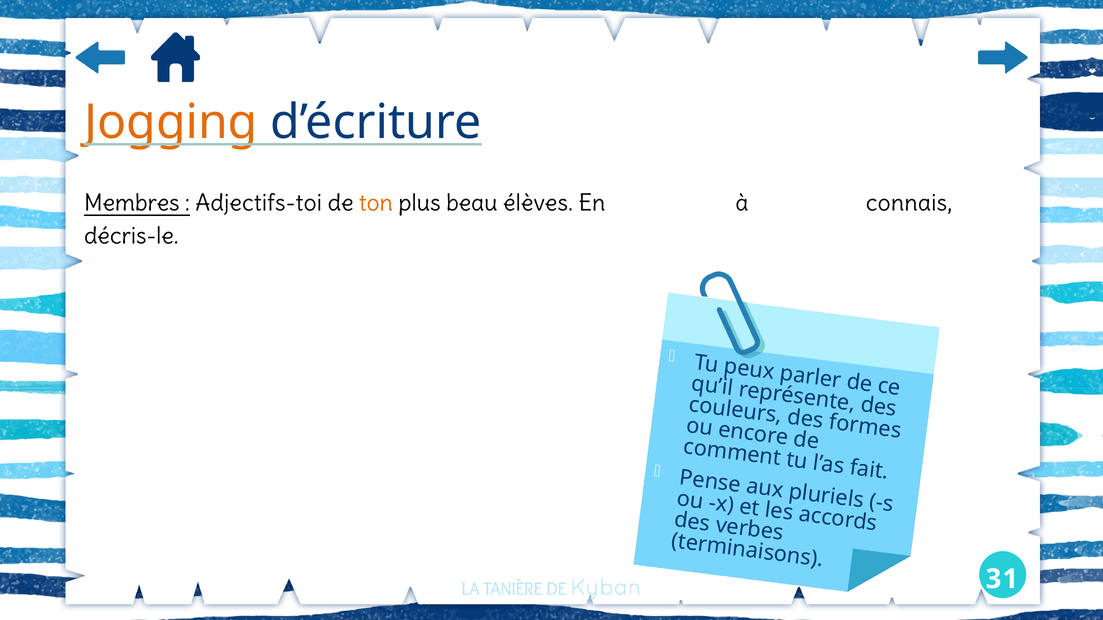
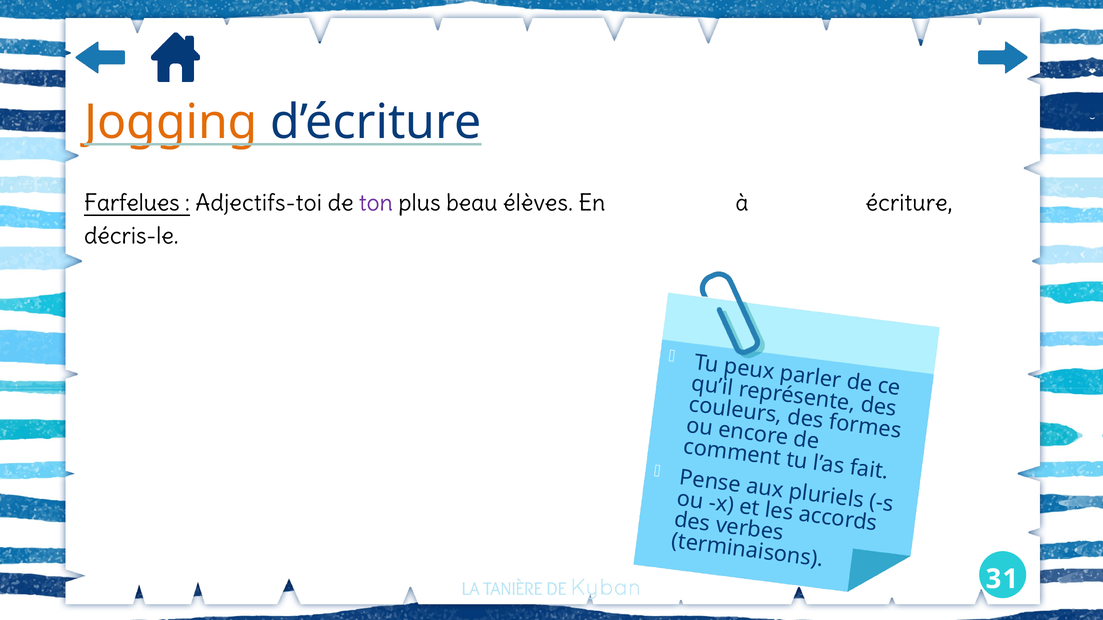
Membres: Membres -> Farfelues
ton colour: orange -> purple
connais: connais -> écriture
